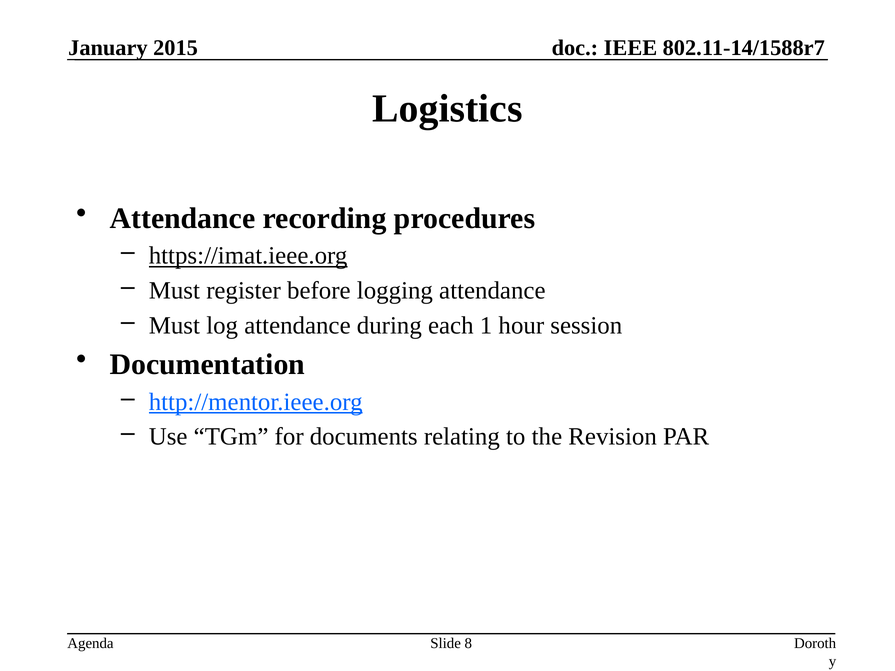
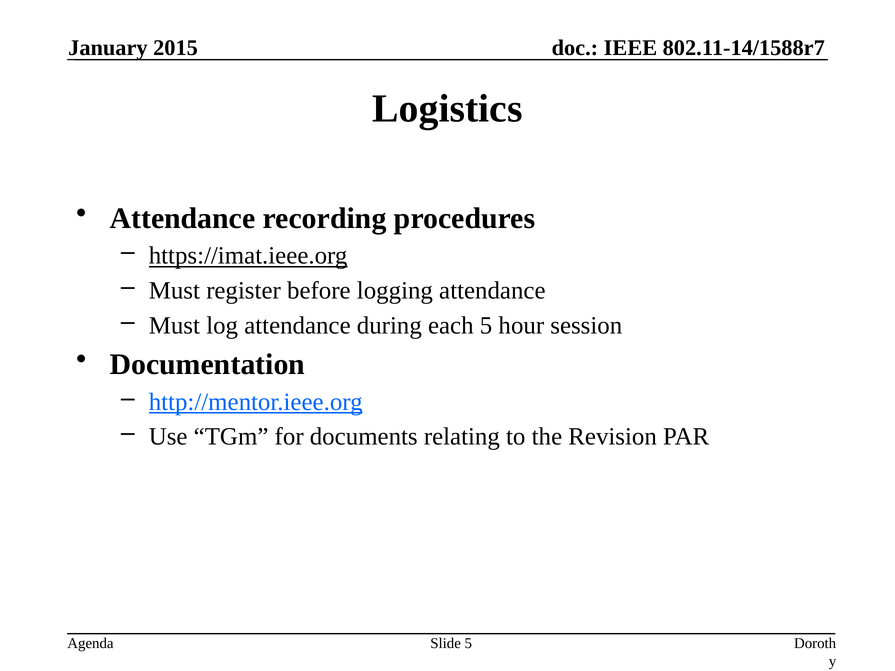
each 1: 1 -> 5
Slide 8: 8 -> 5
